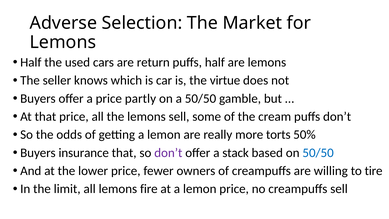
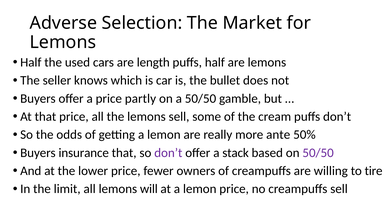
return: return -> length
virtue: virtue -> bullet
torts: torts -> ante
50/50 at (318, 153) colour: blue -> purple
fire: fire -> will
